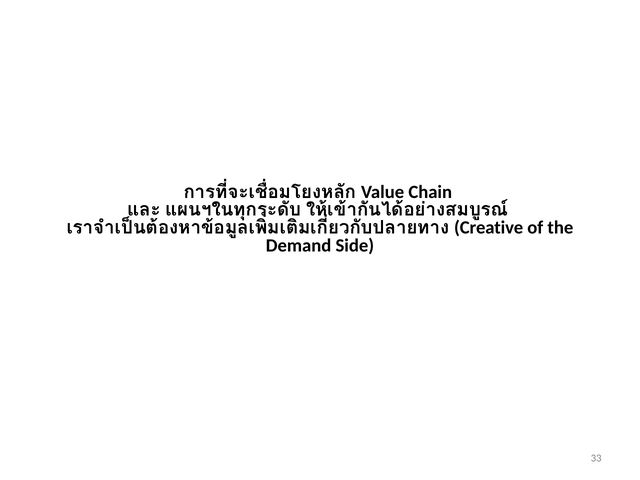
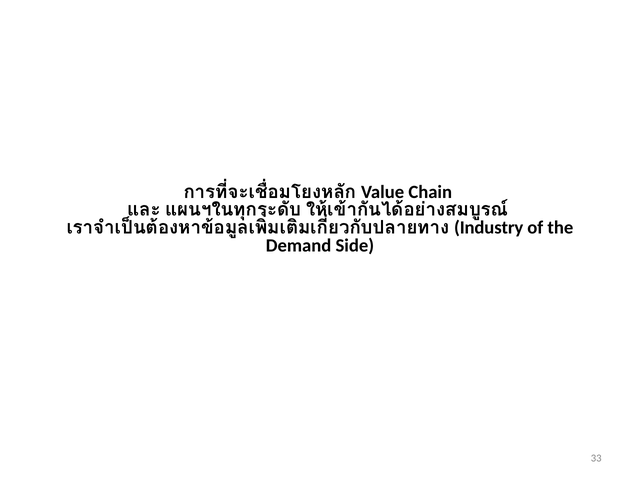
Creative: Creative -> Industry
